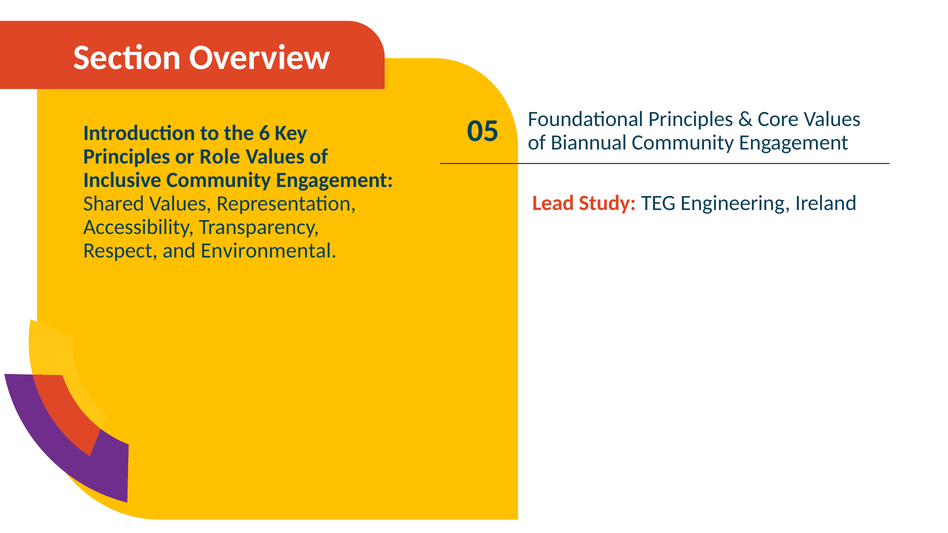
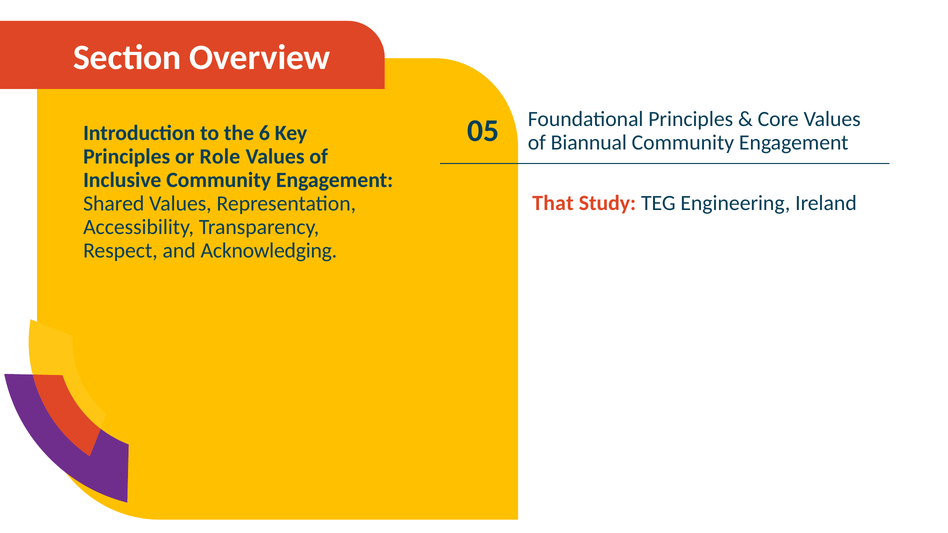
Lead: Lead -> That
Environmental: Environmental -> Acknowledging
